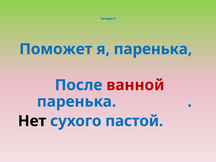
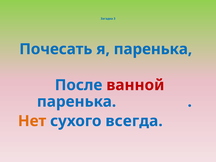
Поможет: Поможет -> Почесать
Нет colour: black -> orange
пастой: пастой -> всегда
